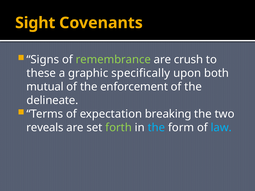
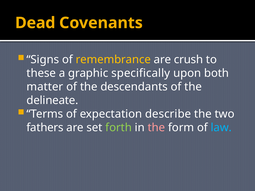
Sight: Sight -> Dead
remembrance colour: light green -> yellow
mutual: mutual -> matter
enforcement: enforcement -> descendants
breaking: breaking -> describe
reveals: reveals -> fathers
the at (156, 128) colour: light blue -> pink
